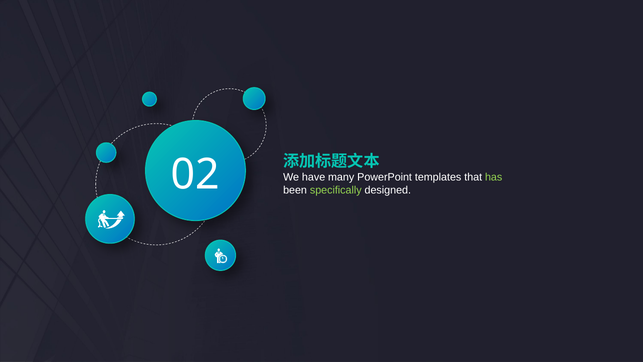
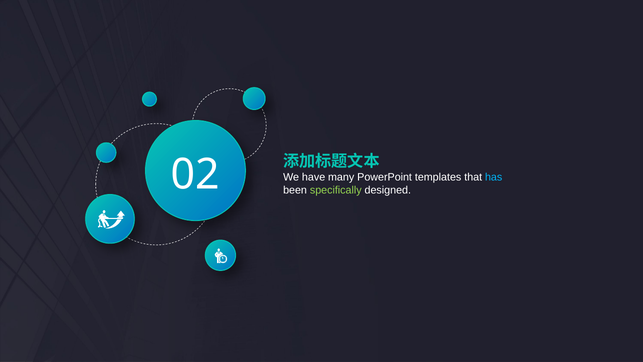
has colour: light green -> light blue
